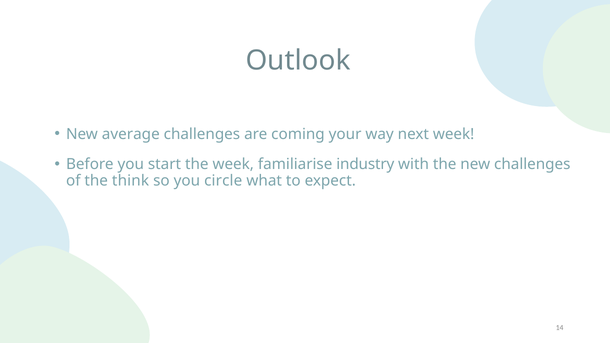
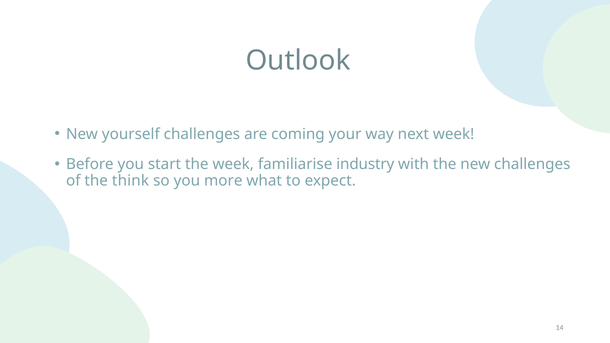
average: average -> yourself
circle: circle -> more
